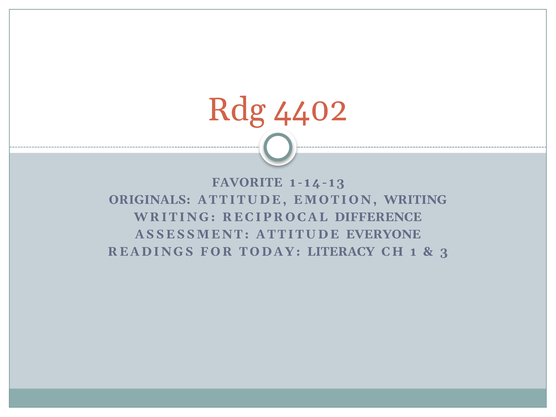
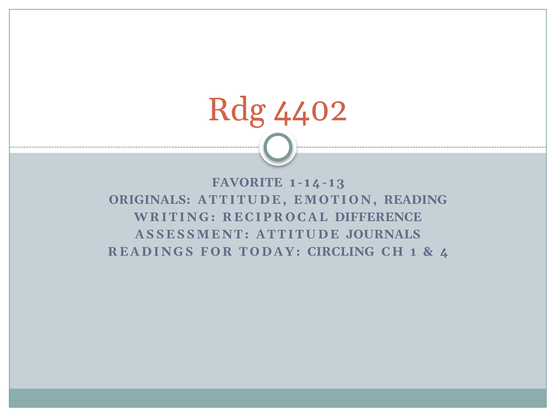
EMOTION WRITING: WRITING -> READING
EVERYONE: EVERYONE -> JOURNALS
LITERACY: LITERACY -> CIRCLING
3: 3 -> 4
